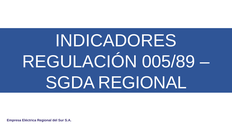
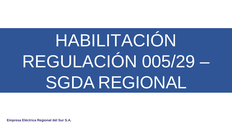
INDICADORES: INDICADORES -> HABILITACIÓN
005/89: 005/89 -> 005/29
